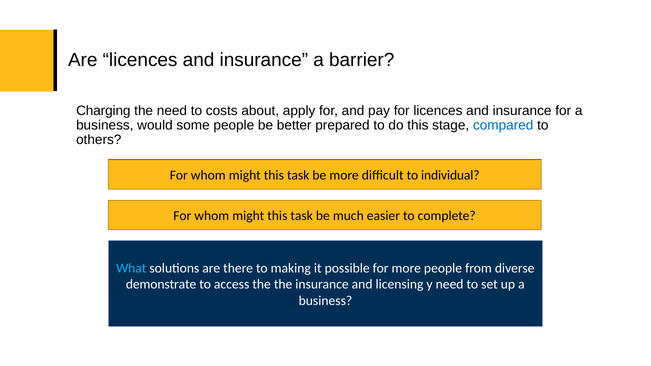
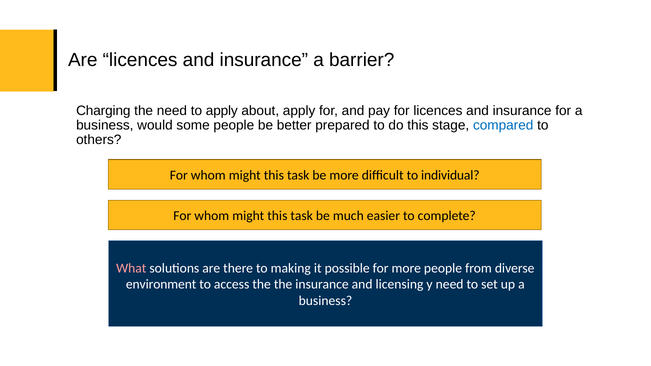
to costs: costs -> apply
What colour: light blue -> pink
demonstrate: demonstrate -> environment
